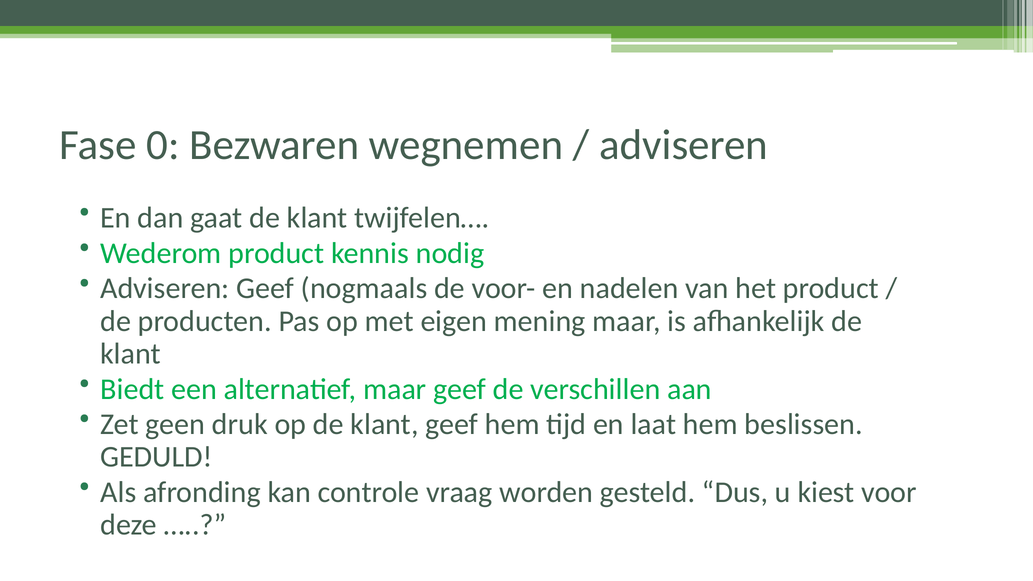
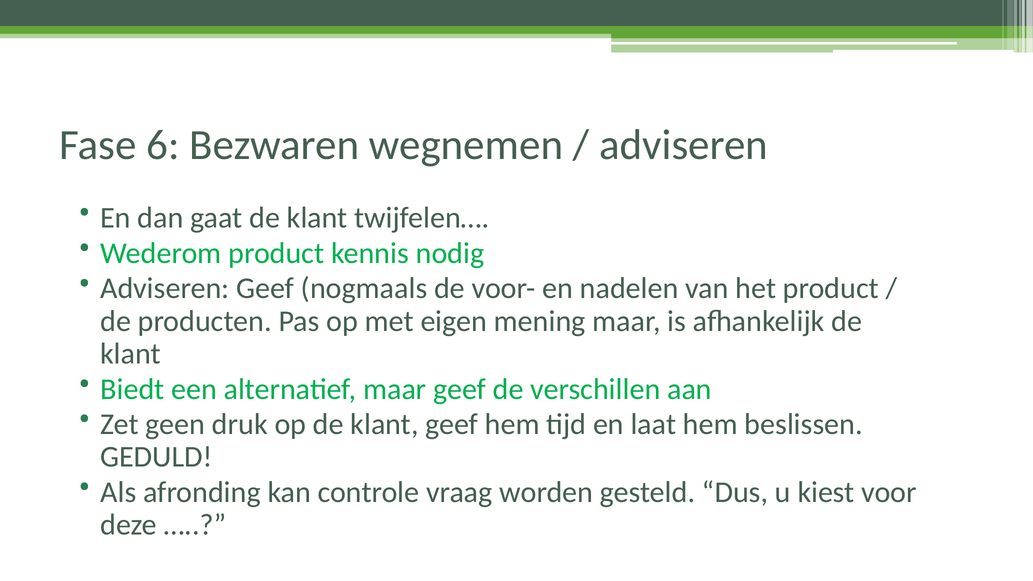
0: 0 -> 6
